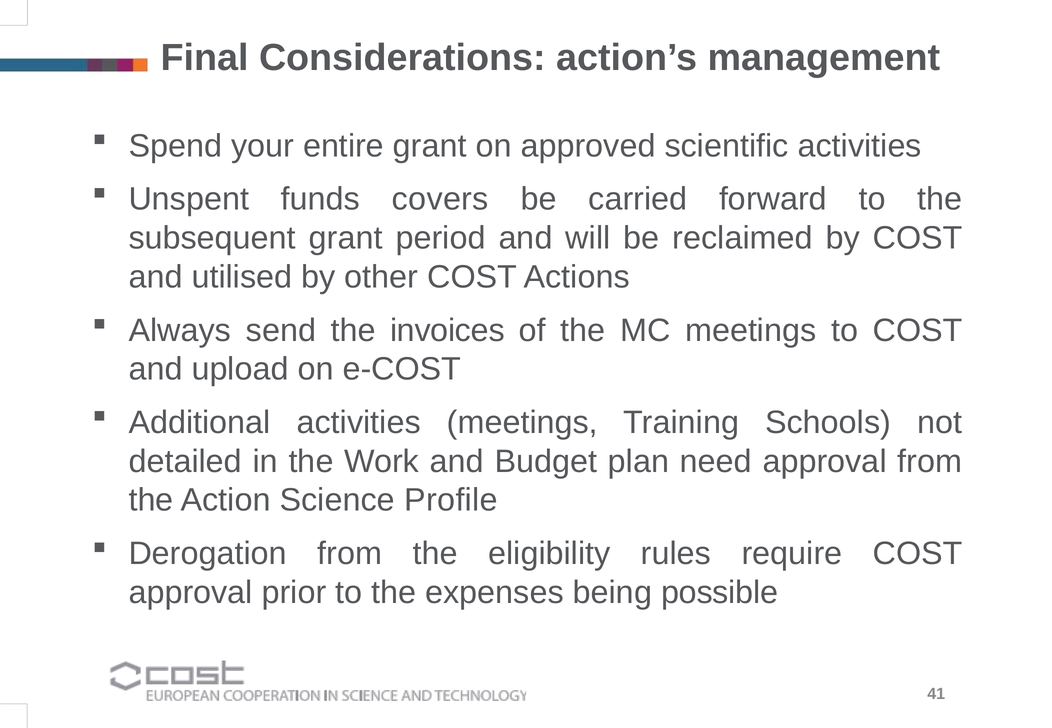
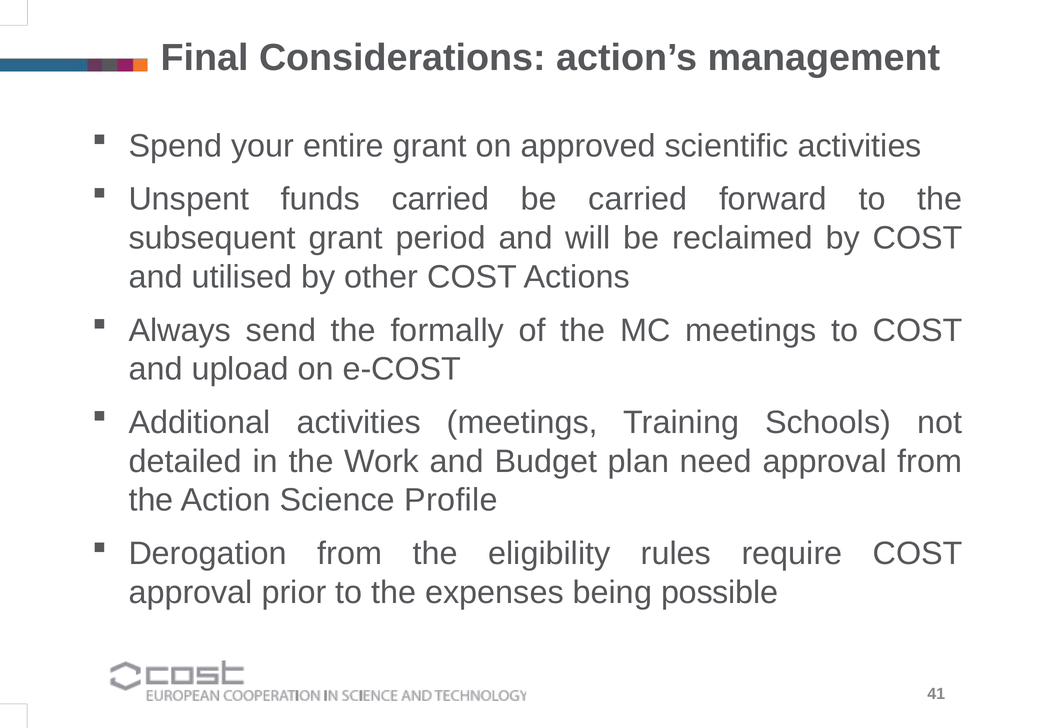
funds covers: covers -> carried
invoices: invoices -> formally
